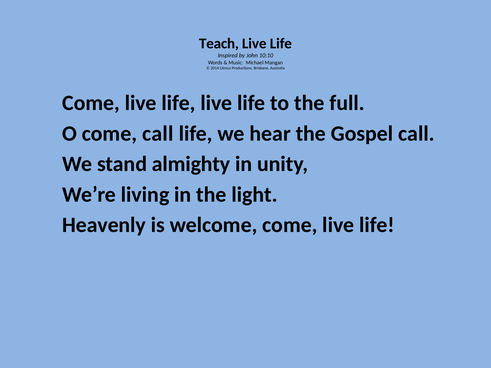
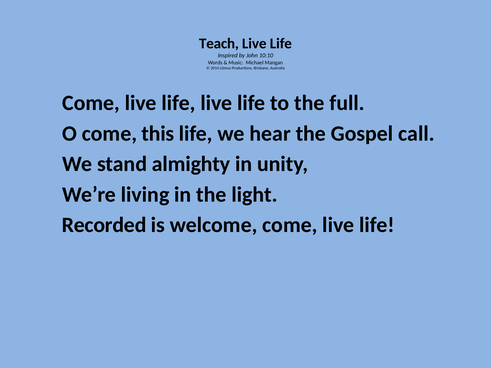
come call: call -> this
Heavenly: Heavenly -> Recorded
